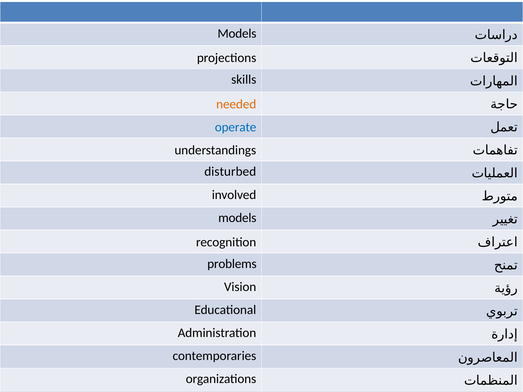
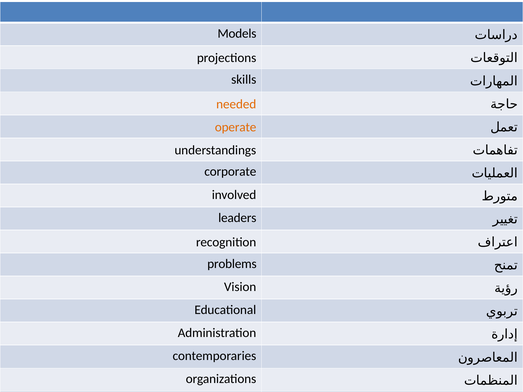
operate colour: blue -> orange
disturbed: disturbed -> corporate
models at (237, 218): models -> leaders
